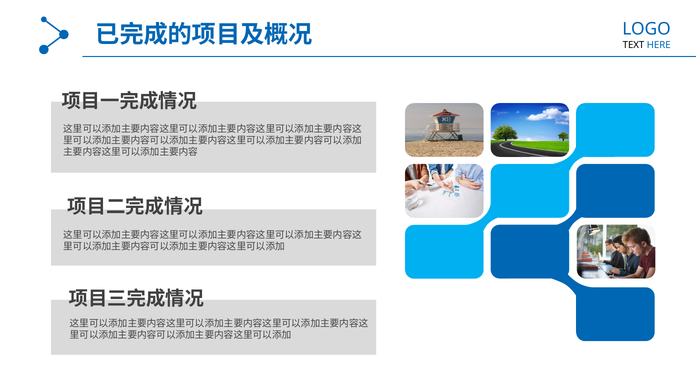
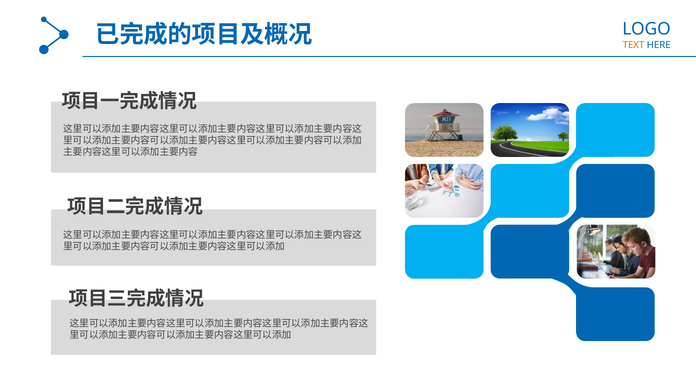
TEXT colour: black -> orange
